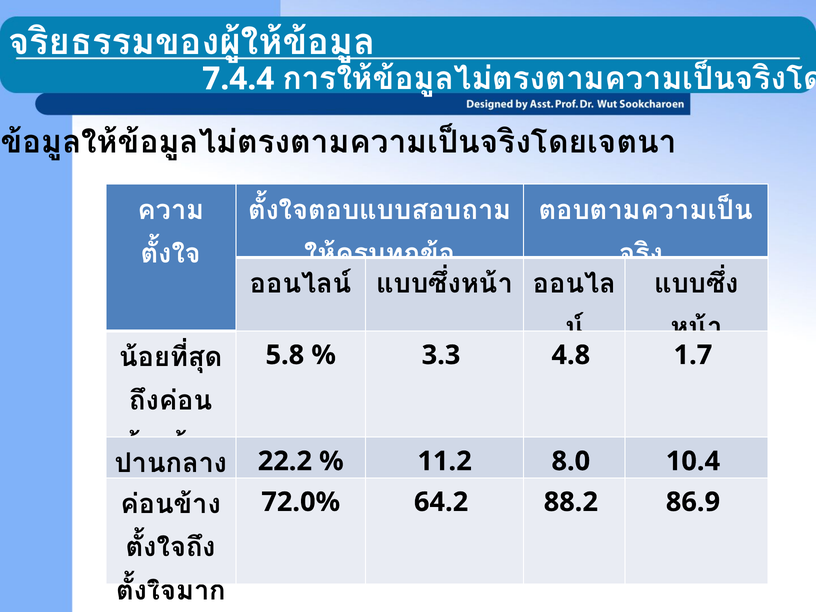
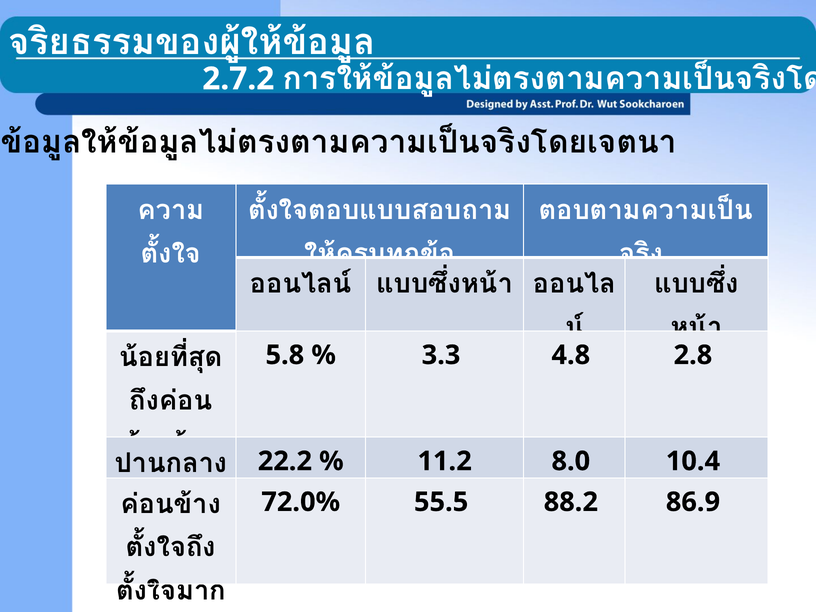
7.4.4: 7.4.4 -> 2.7.2
1.7: 1.7 -> 2.8
64.2: 64.2 -> 55.5
